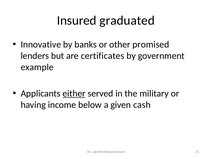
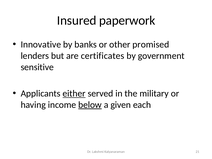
graduated: graduated -> paperwork
example: example -> sensitive
below underline: none -> present
cash: cash -> each
